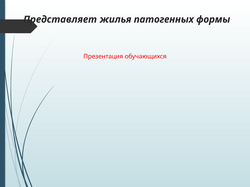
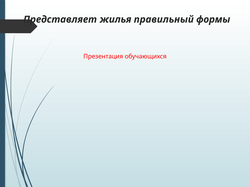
патогенных: патогенных -> правильный
